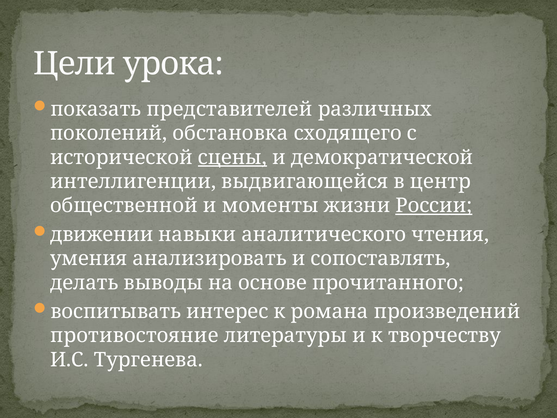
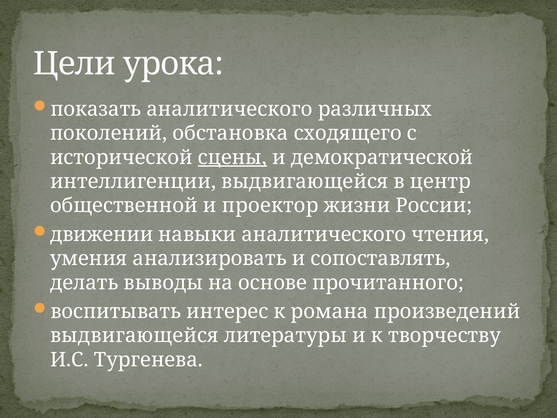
показать представителей: представителей -> аналитического
моменты: моменты -> проектор
России underline: present -> none
противостояние at (134, 335): противостояние -> выдвигающейся
